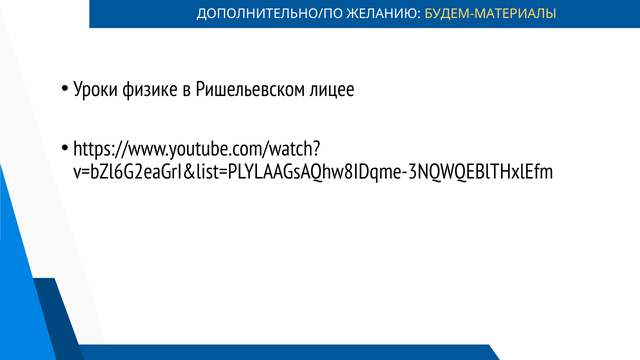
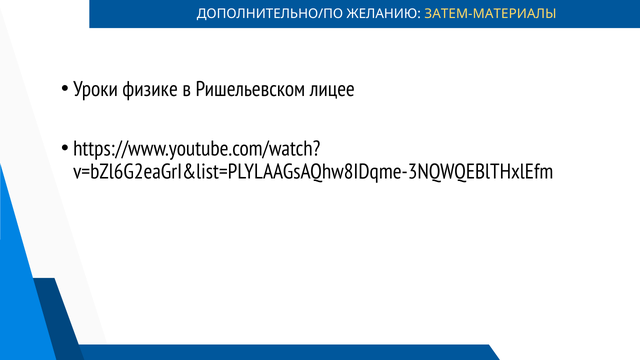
БУДЕМ-МАТЕРИАЛЫ: БУДЕМ-МАТЕРИАЛЫ -> ЗАТЕМ-МАТЕРИАЛЫ
